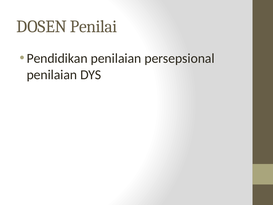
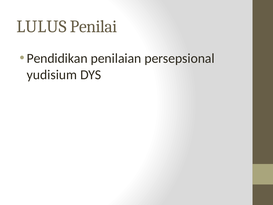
DOSEN: DOSEN -> LULUS
penilaian at (52, 75): penilaian -> yudisium
